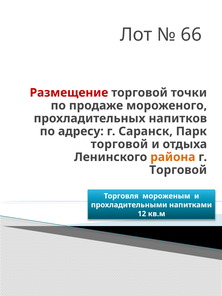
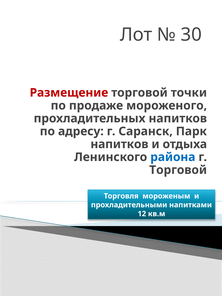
66: 66 -> 30
торговой at (119, 144): торговой -> напитков
района colour: orange -> blue
